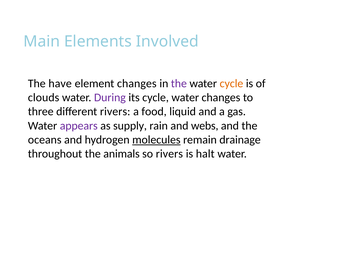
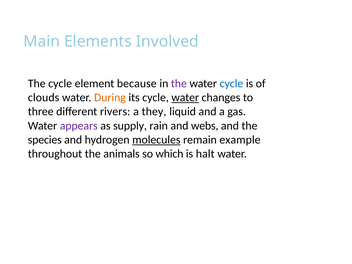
The have: have -> cycle
element changes: changes -> because
cycle at (231, 83) colour: orange -> blue
During colour: purple -> orange
water at (185, 98) underline: none -> present
food: food -> they
oceans: oceans -> species
drainage: drainage -> example
so rivers: rivers -> which
